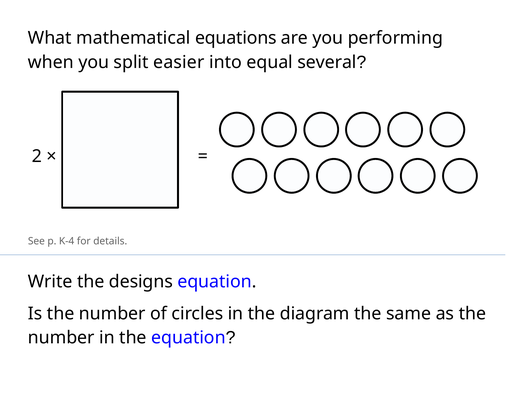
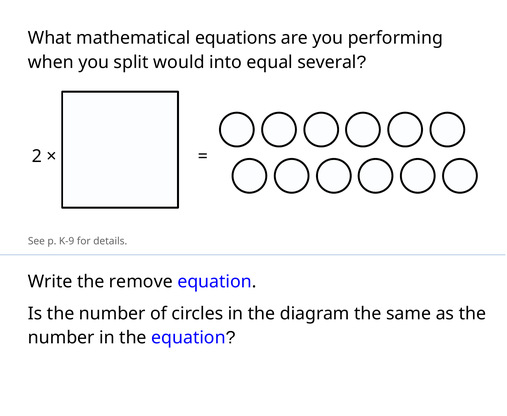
easier: easier -> would
K-4: K-4 -> K-9
designs: designs -> remove
